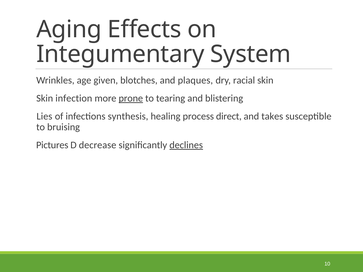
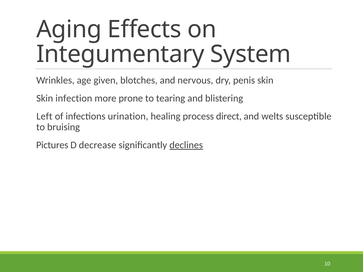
plaques: plaques -> nervous
racial: racial -> penis
prone underline: present -> none
Lies: Lies -> Left
synthesis: synthesis -> urination
takes: takes -> welts
